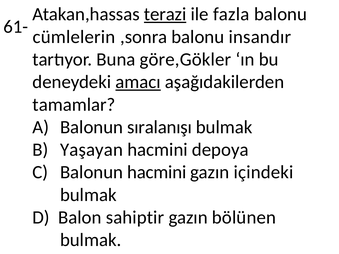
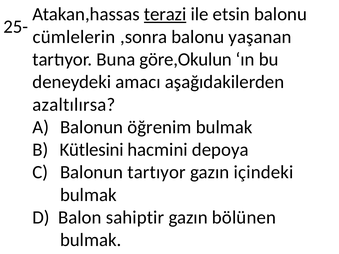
fazla: fazla -> etsin
61-: 61- -> 25-
insandır: insandır -> yaşanan
göre,Gökler: göre,Gökler -> göre,Okulun
amacı underline: present -> none
tamamlar: tamamlar -> azaltılırsa
sıralanışı: sıralanışı -> öğrenim
Yaşayan: Yaşayan -> Kütlesini
Balonun hacmini: hacmini -> tartıyor
